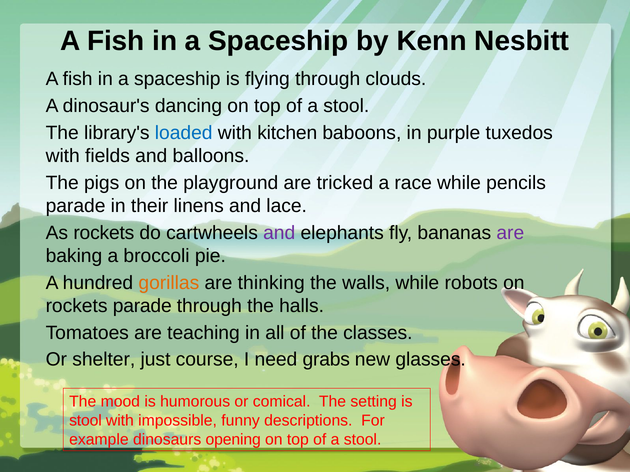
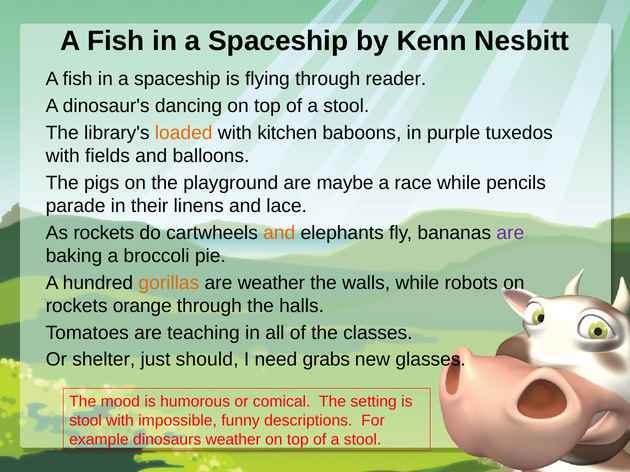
clouds: clouds -> reader
loaded colour: blue -> orange
tricked: tricked -> maybe
and at (279, 233) colour: purple -> orange
are thinking: thinking -> weather
rockets parade: parade -> orange
course: course -> should
dinosaurs opening: opening -> weather
